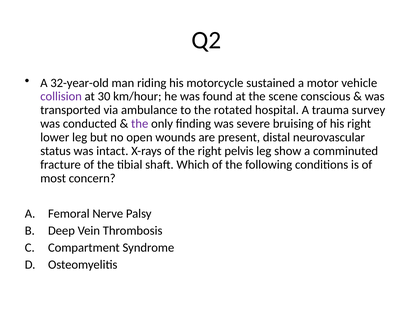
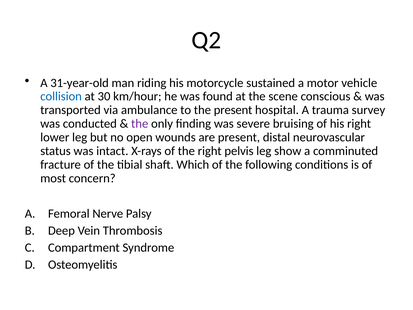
32-year-old: 32-year-old -> 31-year-old
collision colour: purple -> blue
the rotated: rotated -> present
